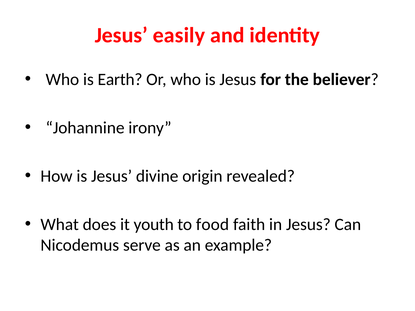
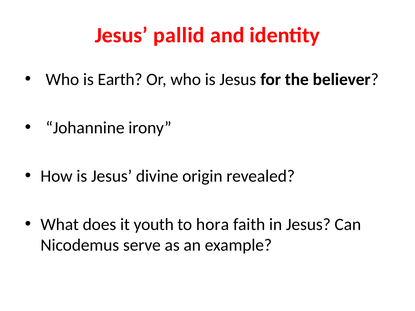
easily: easily -> pallid
food: food -> hora
